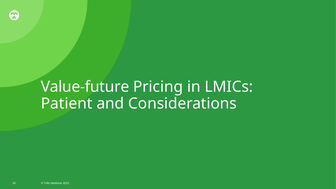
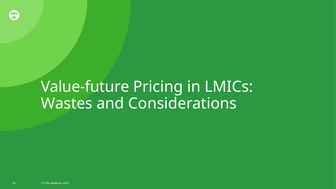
Patient: Patient -> Wastes
